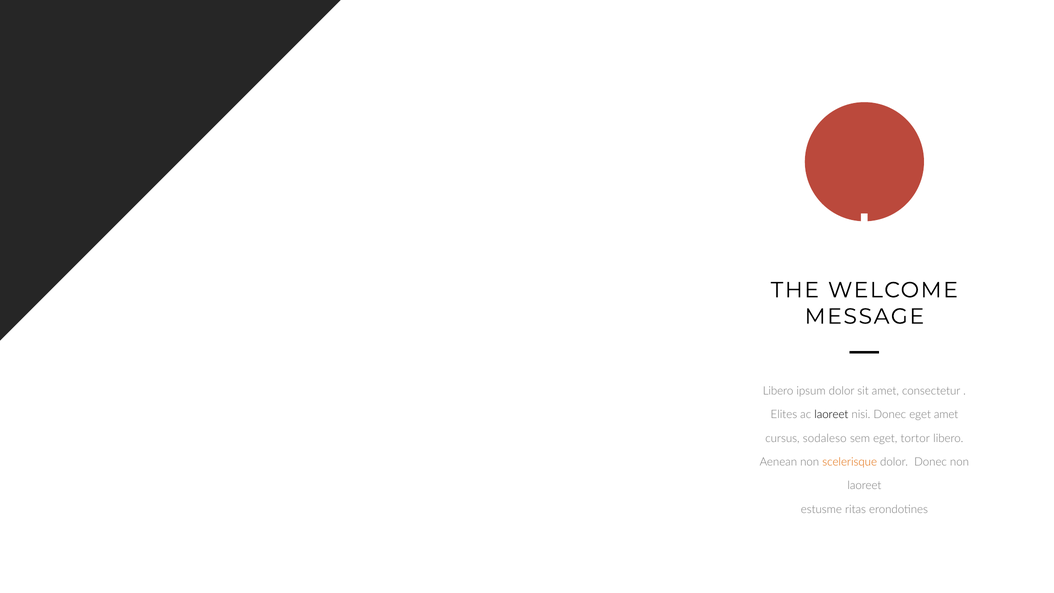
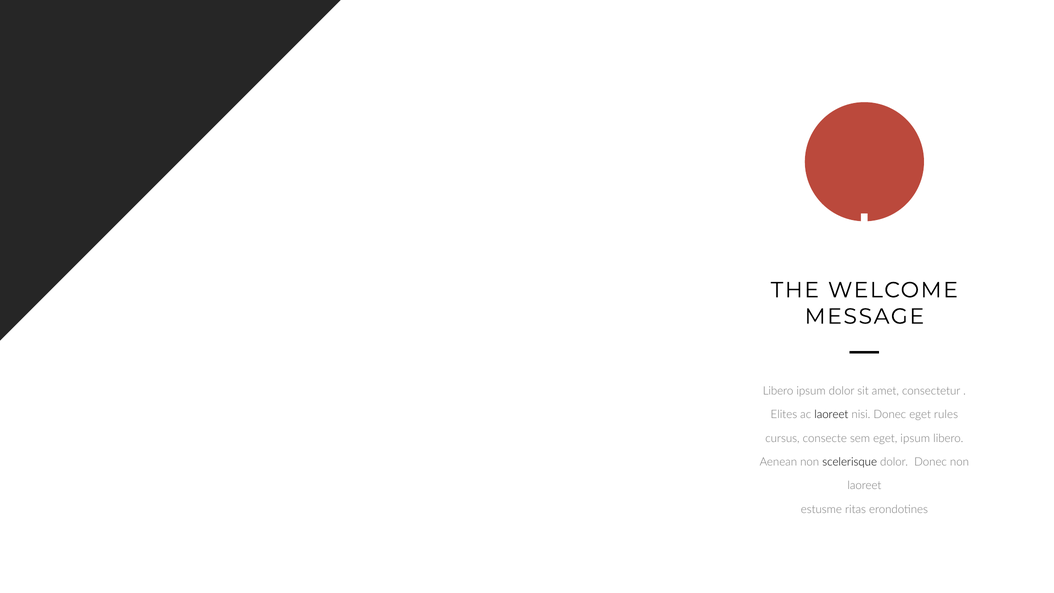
eget amet: amet -> rules
sodaleso: sodaleso -> consecte
eget tortor: tortor -> ipsum
scelerisque colour: orange -> black
